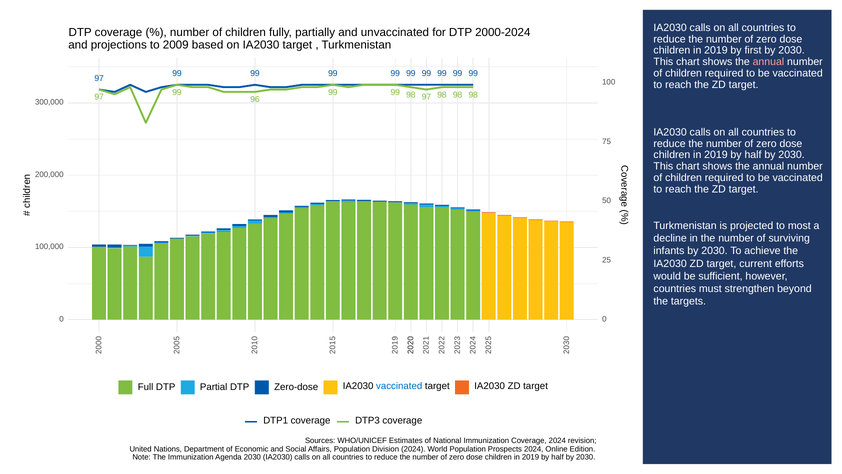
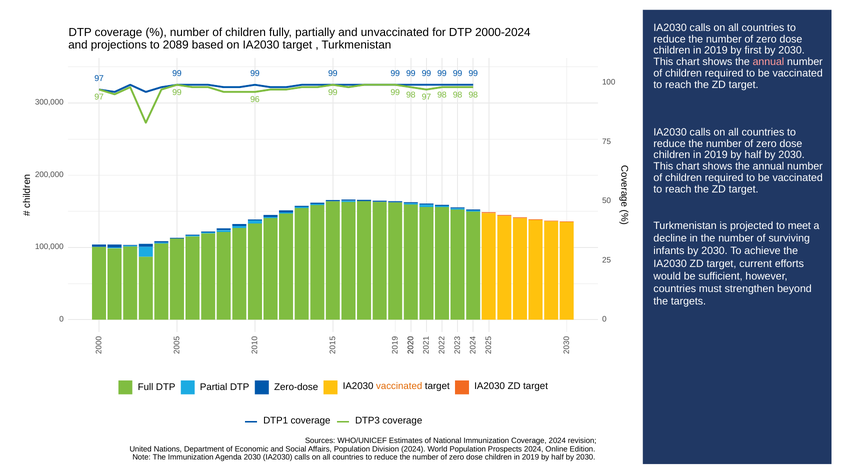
2009: 2009 -> 2089
most: most -> meet
vaccinated at (399, 386) colour: blue -> orange
